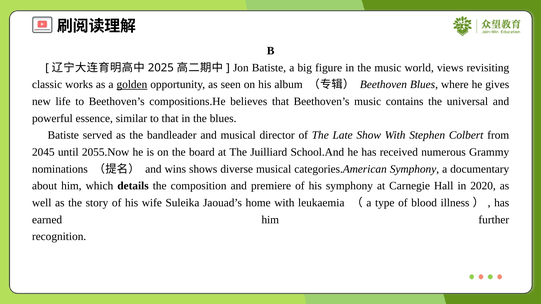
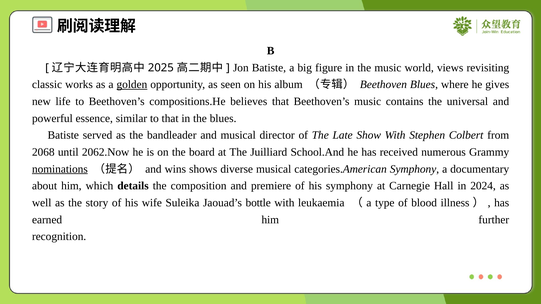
2045: 2045 -> 2068
2055.Now: 2055.Now -> 2062.Now
nominations underline: none -> present
2020: 2020 -> 2024
home: home -> bottle
